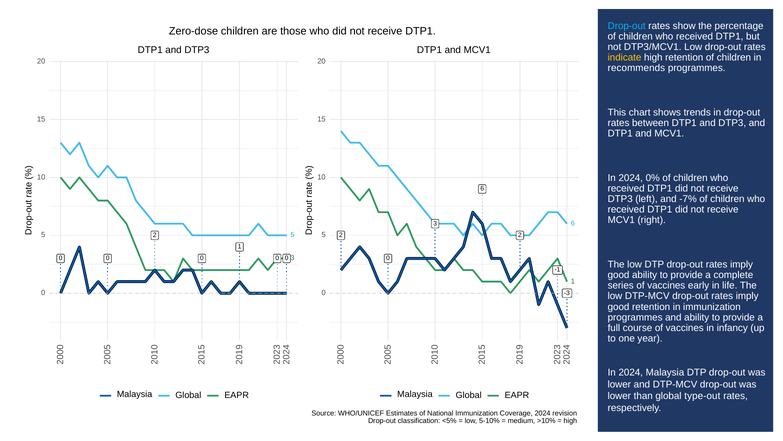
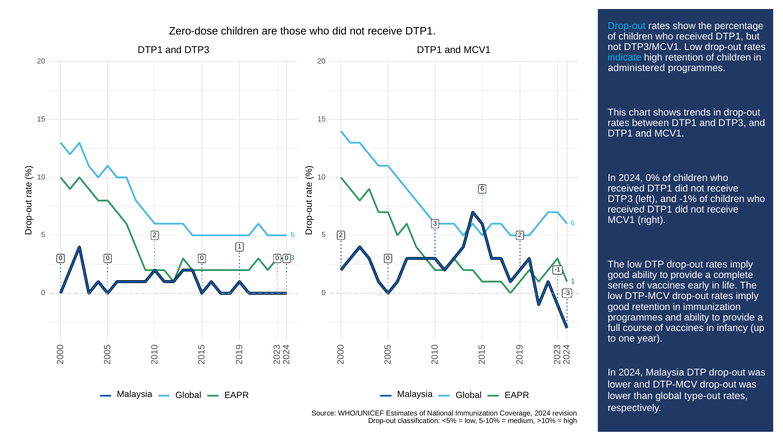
indicate colour: yellow -> light blue
recommends: recommends -> administered
-7%: -7% -> -1%
